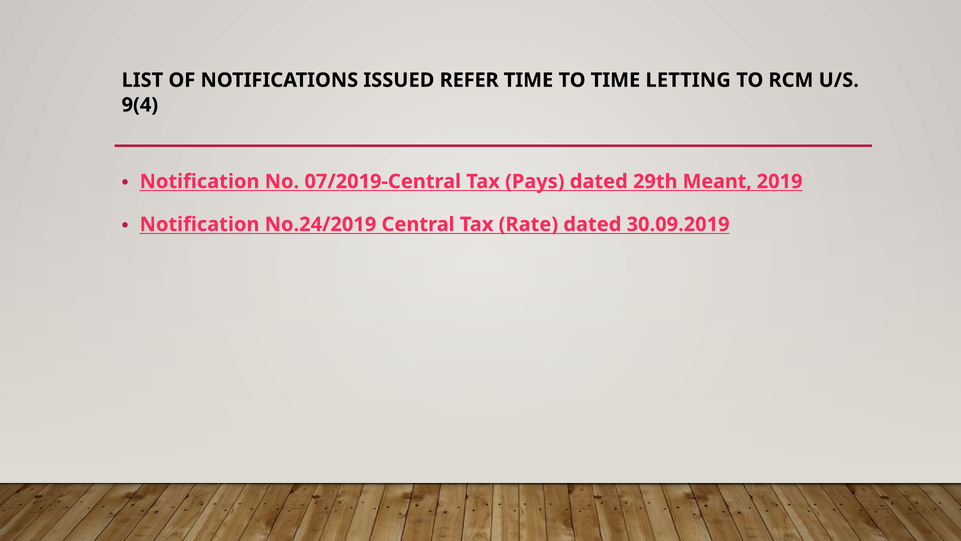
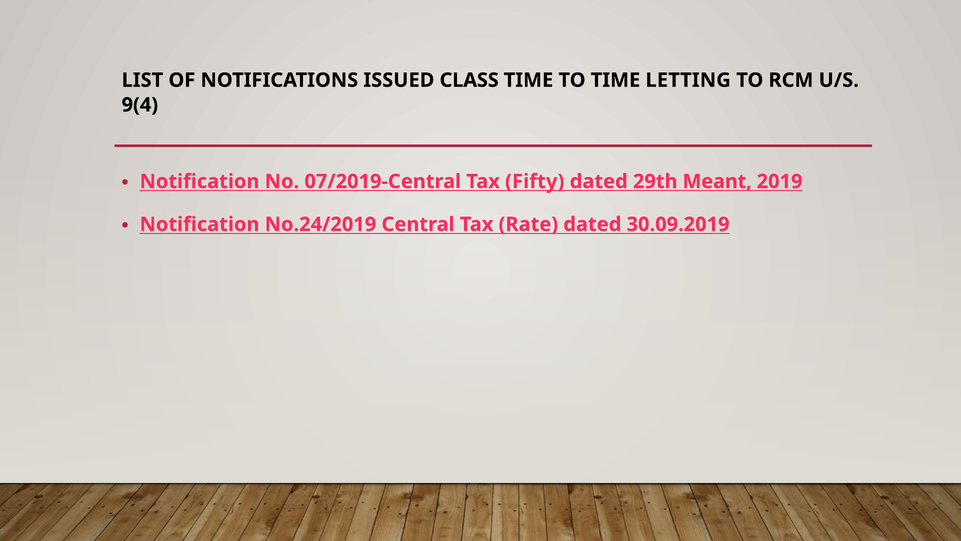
REFER: REFER -> CLASS
Pays: Pays -> Fifty
